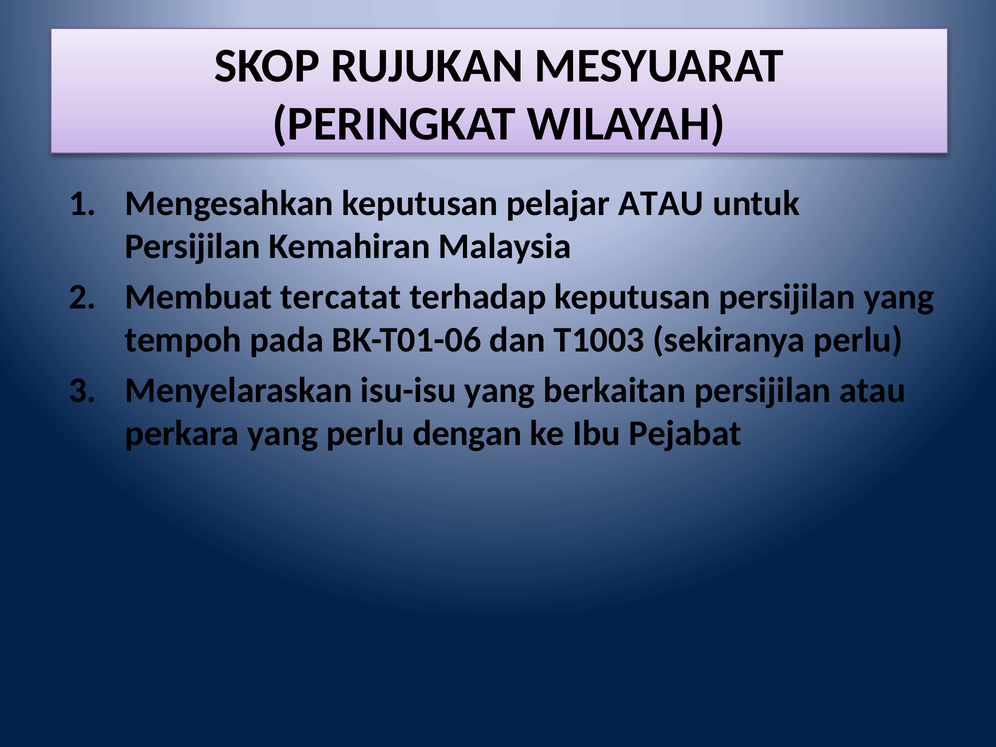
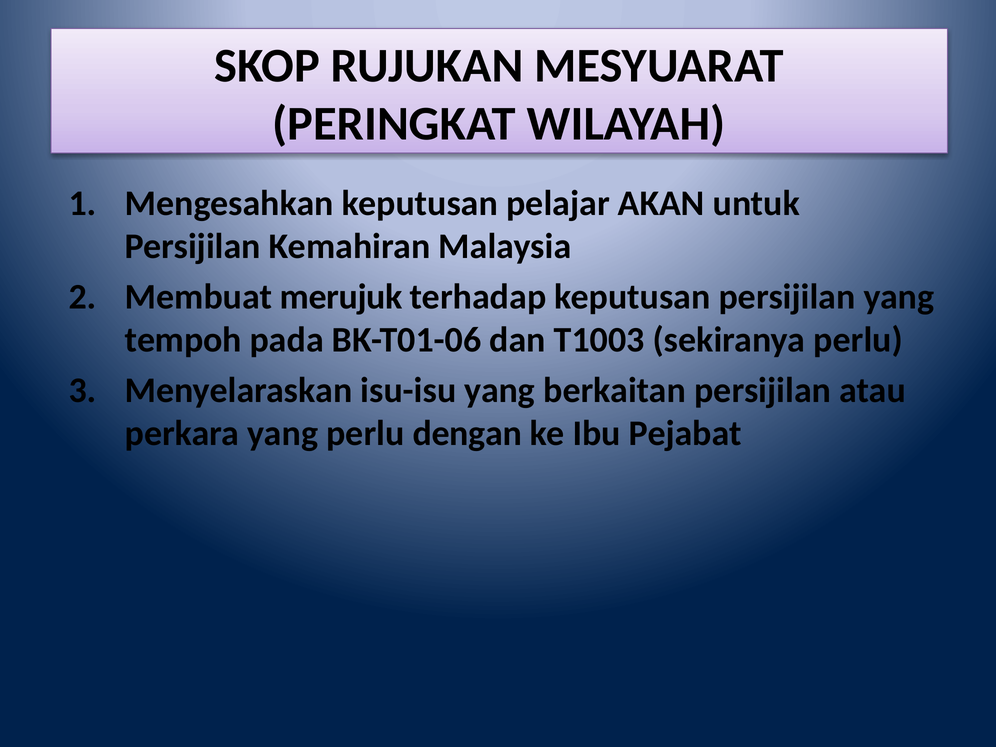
pelajar ATAU: ATAU -> AKAN
tercatat: tercatat -> merujuk
